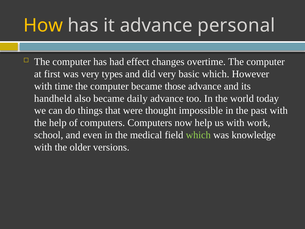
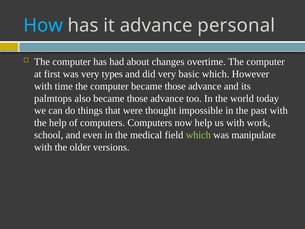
How colour: yellow -> light blue
effect: effect -> about
handheld: handheld -> palmtops
also became daily: daily -> those
knowledge: knowledge -> manipulate
